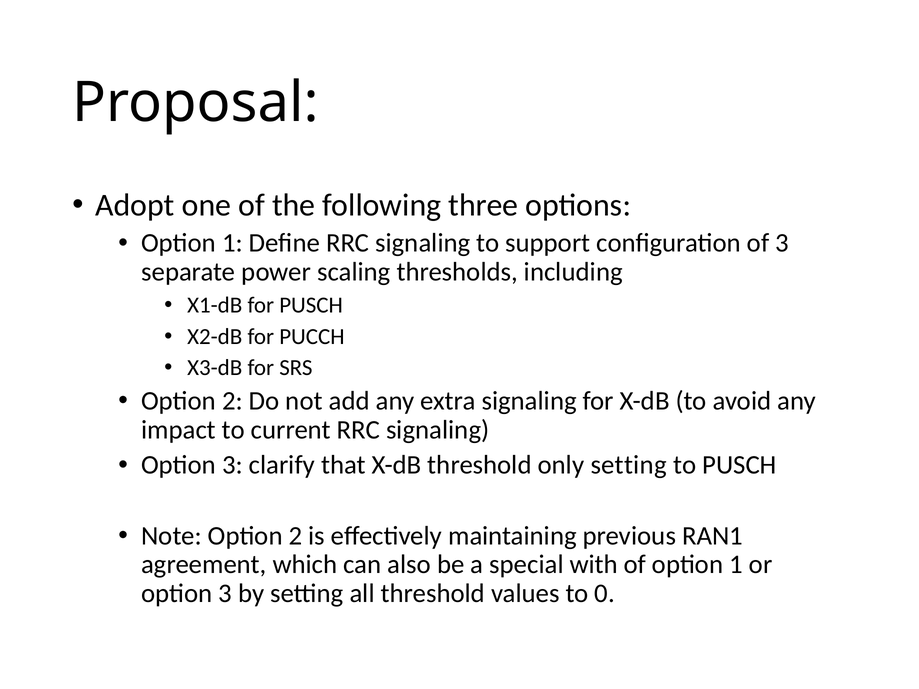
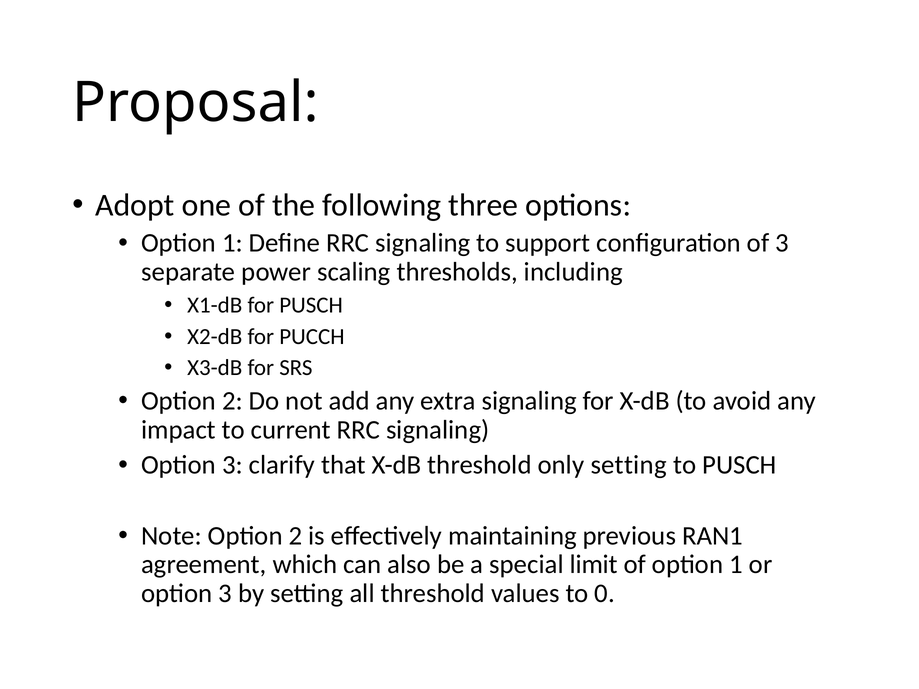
with: with -> limit
